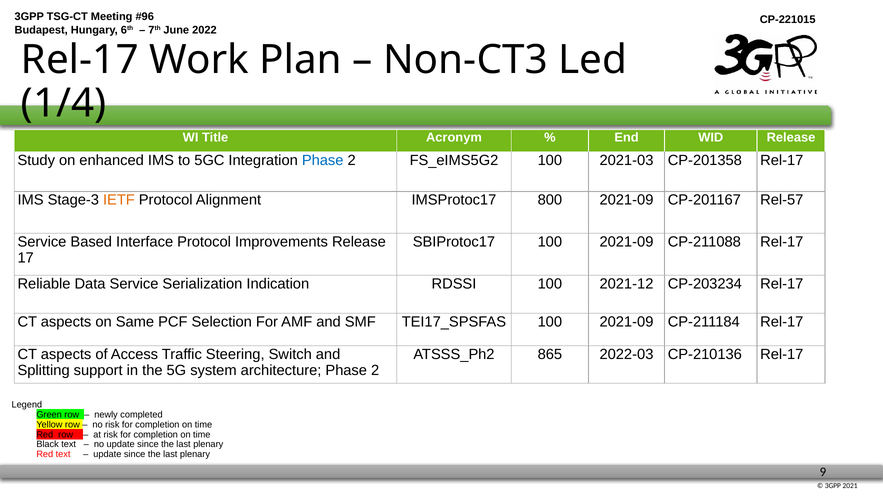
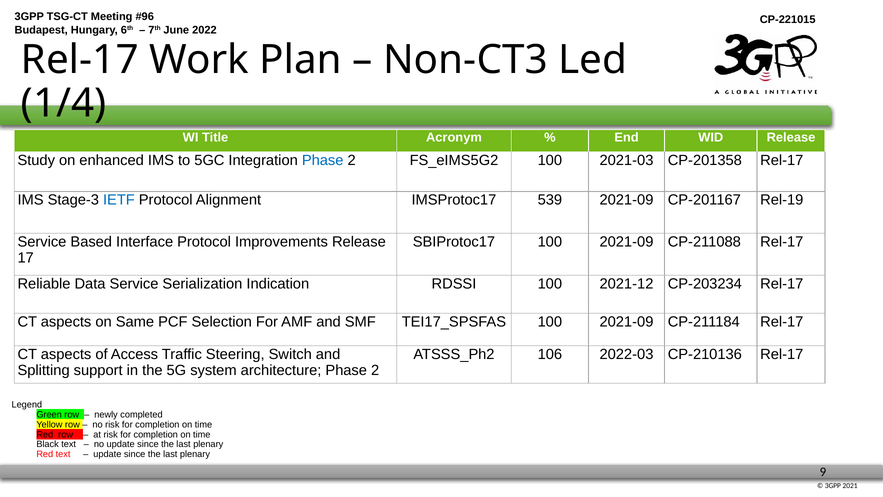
IETF colour: orange -> blue
800: 800 -> 539
Rel-57: Rel-57 -> Rel-19
865: 865 -> 106
